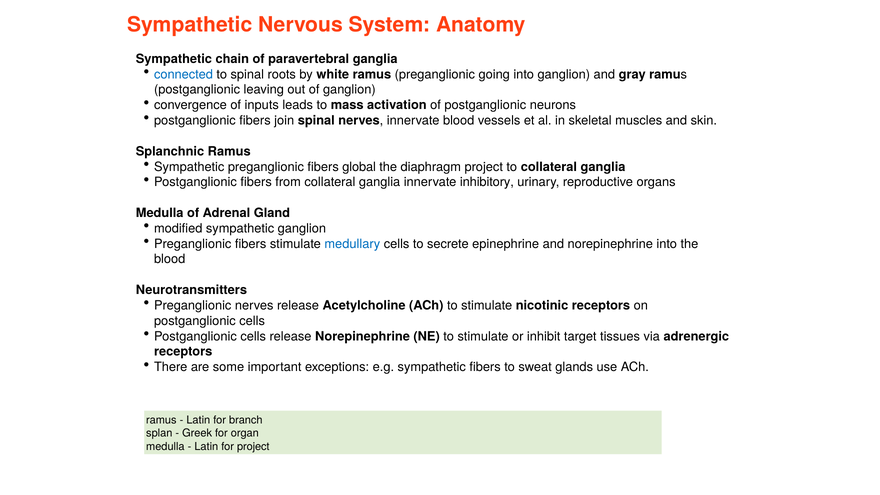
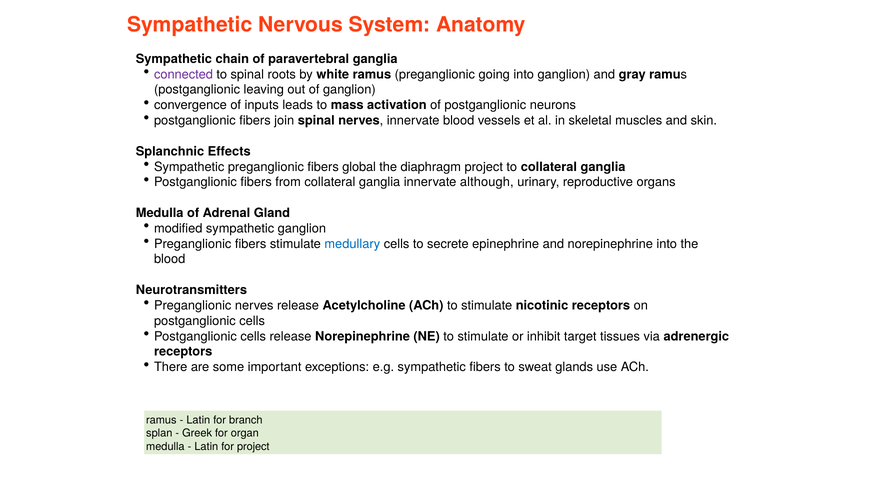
connected colour: blue -> purple
Splanchnic Ramus: Ramus -> Effects
inhibitory: inhibitory -> although
